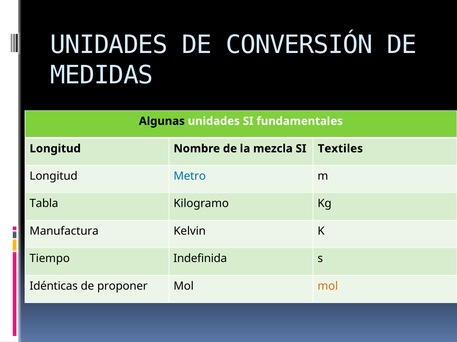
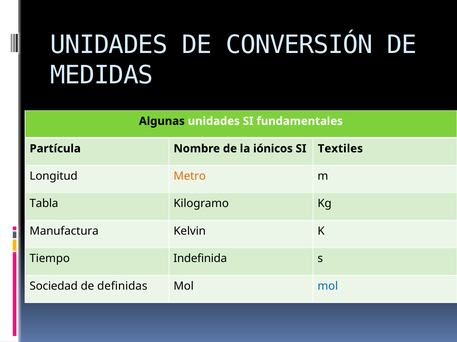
Longitud at (55, 149): Longitud -> Partícula
mezcla: mezcla -> iónicos
Metro colour: blue -> orange
Idénticas: Idénticas -> Sociedad
proponer: proponer -> definidas
mol at (328, 287) colour: orange -> blue
